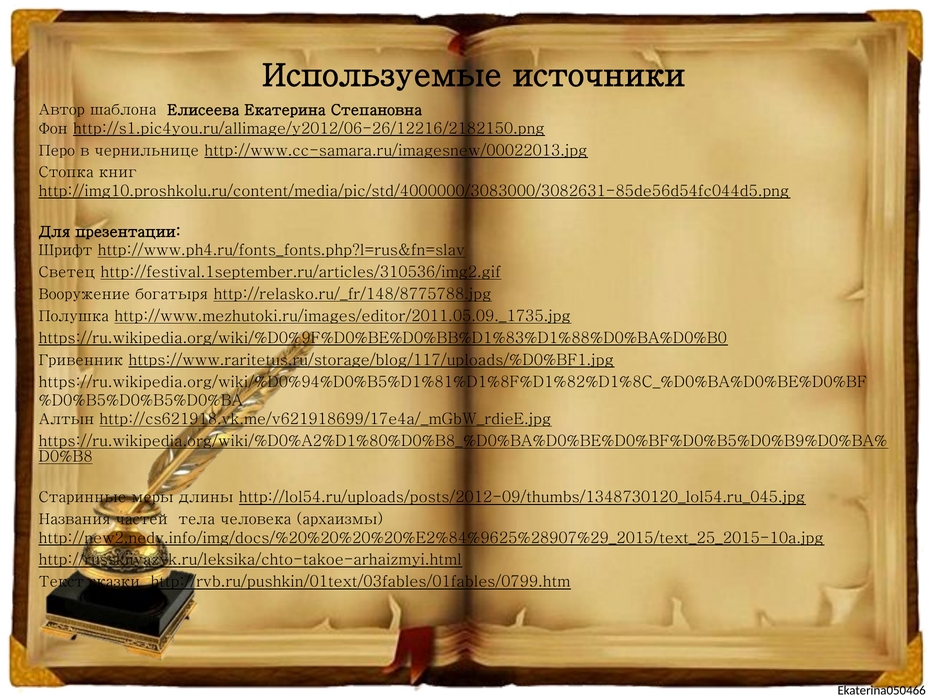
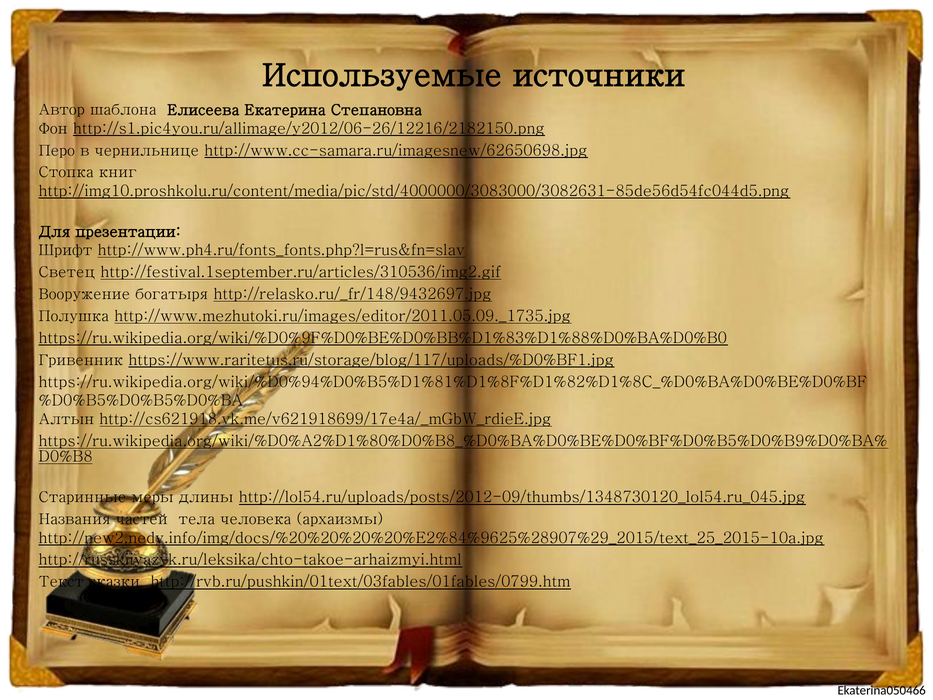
http://www.cc-samara.ru/imagesnew/00022013.jpg: http://www.cc-samara.ru/imagesnew/00022013.jpg -> http://www.cc-samara.ru/imagesnew/62650698.jpg
http://relasko.ru/_fr/148/8775788.jpg: http://relasko.ru/_fr/148/8775788.jpg -> http://relasko.ru/_fr/148/9432697.jpg
